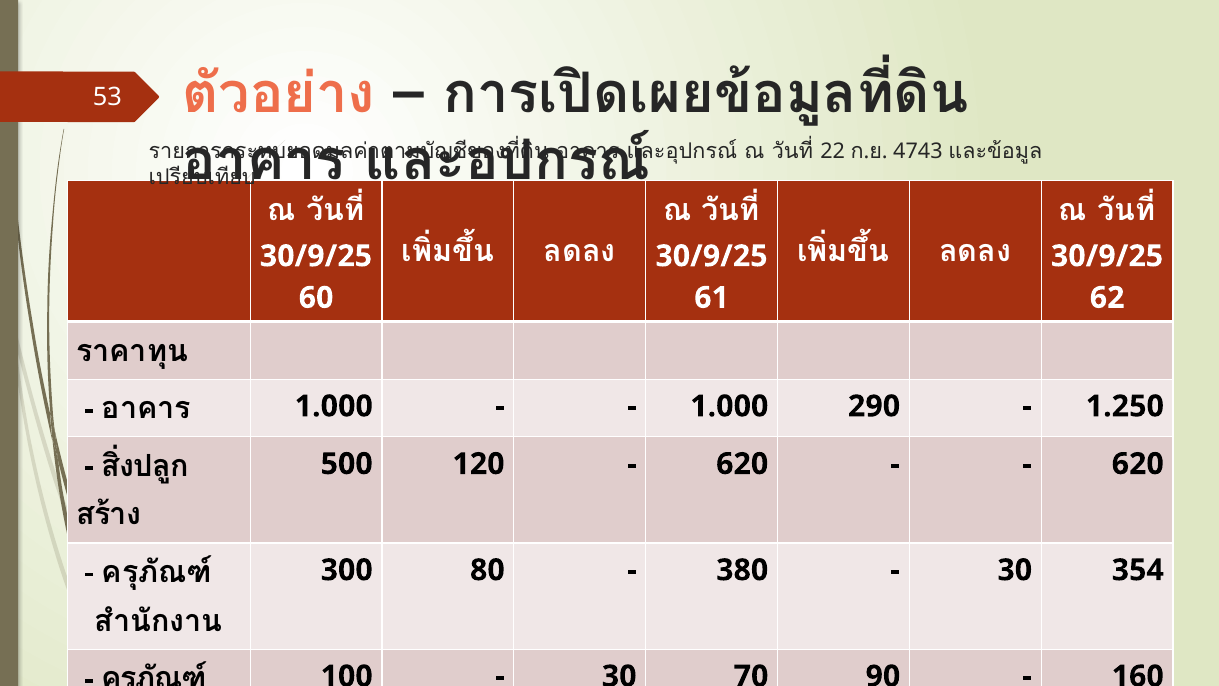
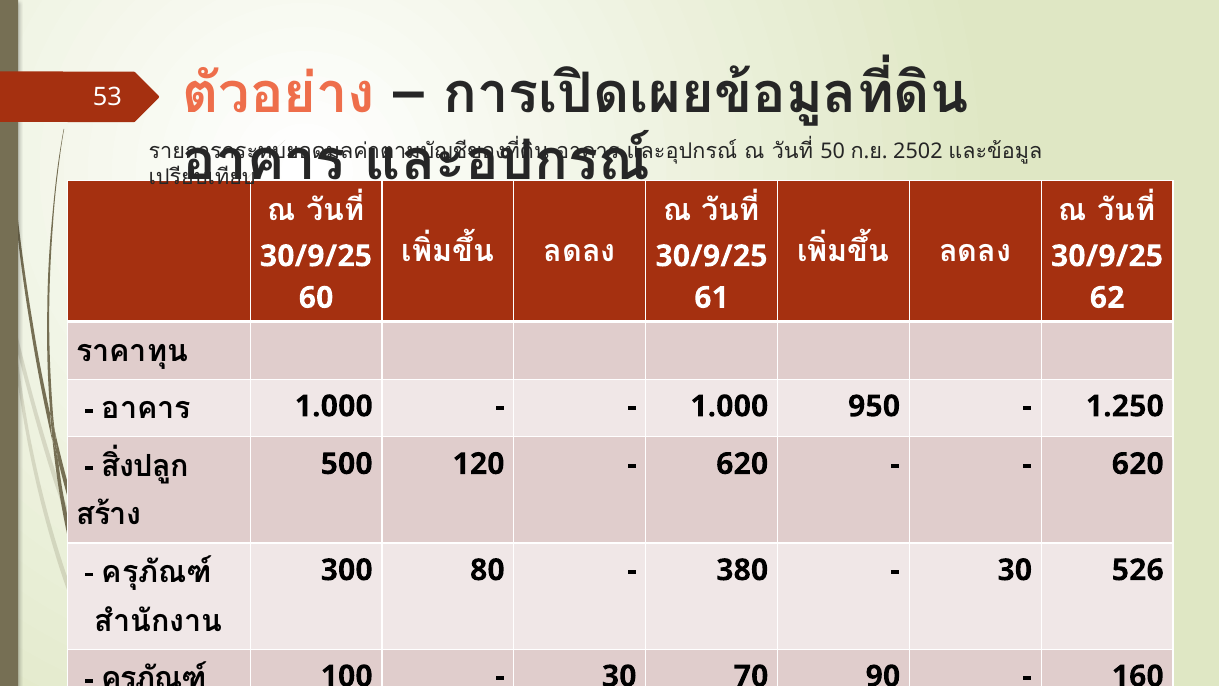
22: 22 -> 50
4743: 4743 -> 2502
290: 290 -> 950
354: 354 -> 526
